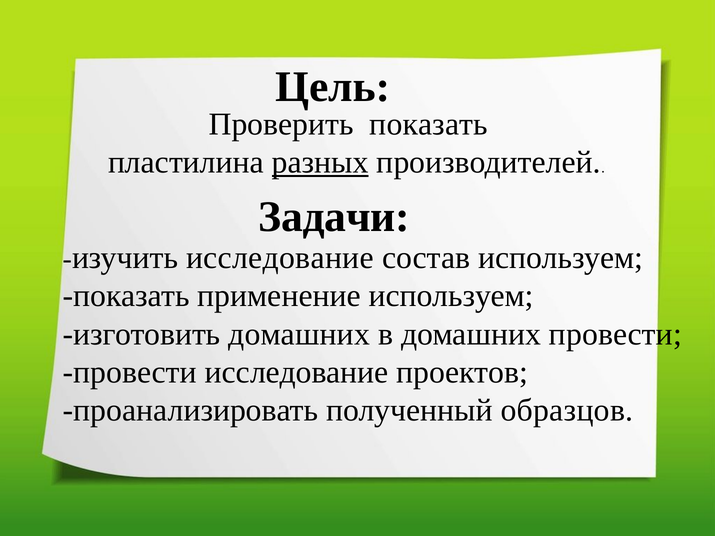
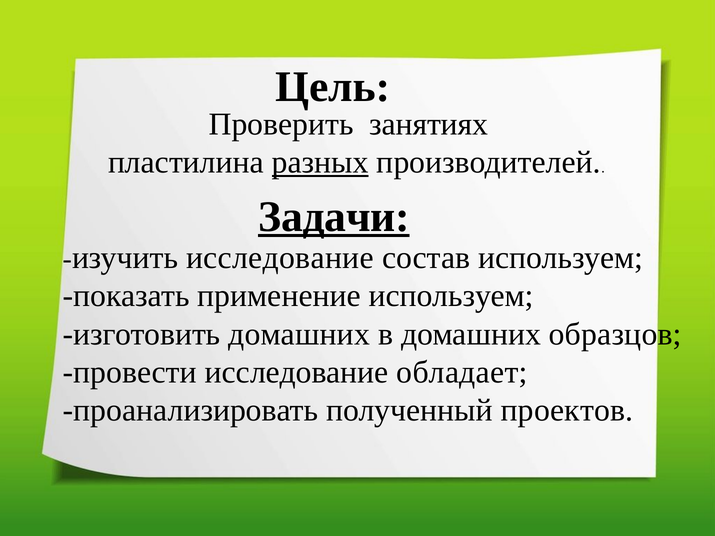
Проверить показать: показать -> занятиях
Задачи underline: none -> present
домашних провести: провести -> образцов
проектов: проектов -> обладает
образцов: образцов -> проектов
